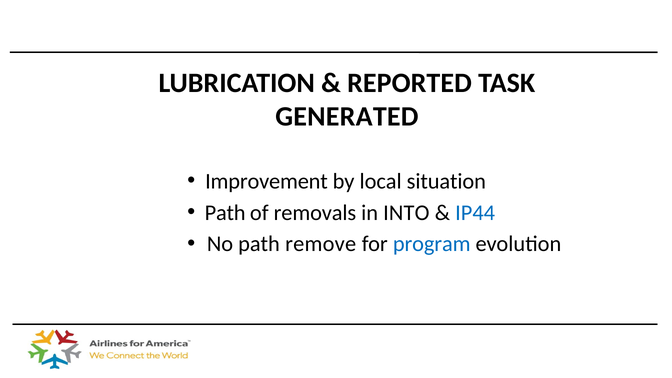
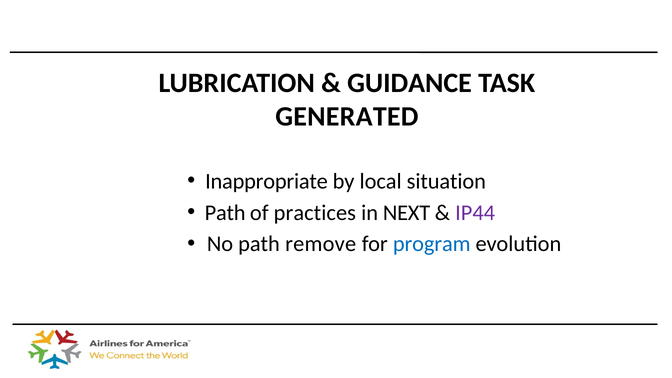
REPORTED: REPORTED -> GUIDANCE
Improvement: Improvement -> Inappropriate
removals: removals -> practices
INTO: INTO -> NEXT
IP44 colour: blue -> purple
